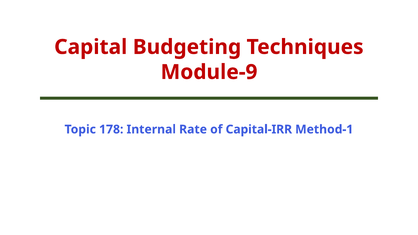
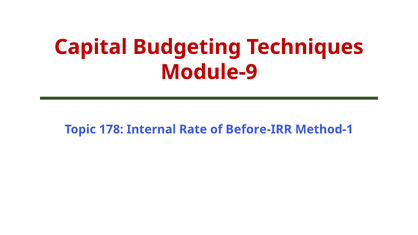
Capital-IRR: Capital-IRR -> Before-IRR
